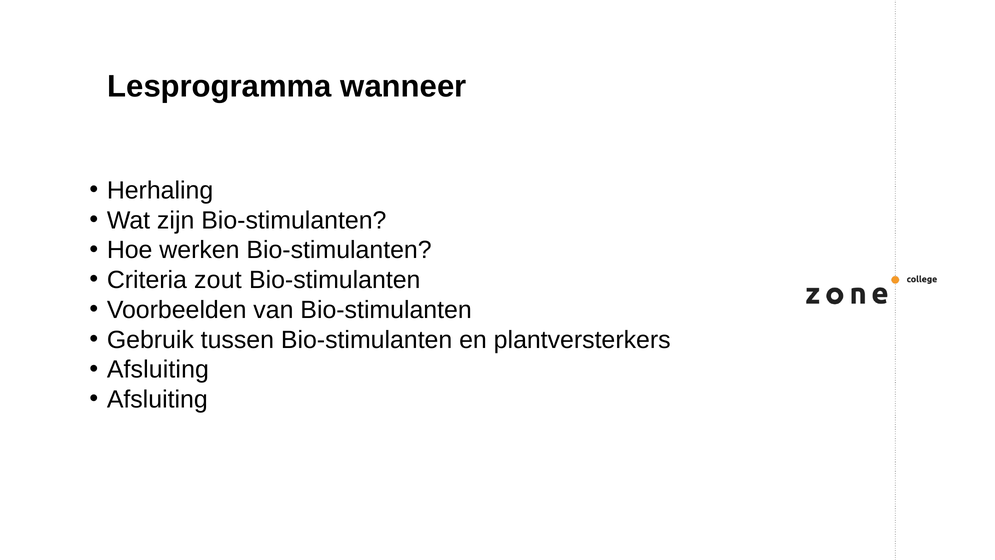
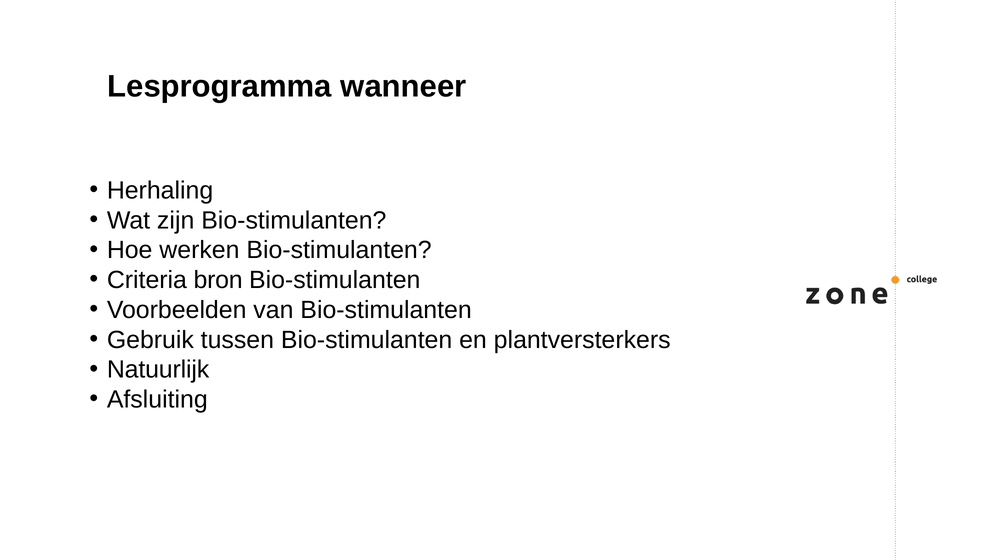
zout: zout -> bron
Afsluiting at (158, 369): Afsluiting -> Natuurlijk
